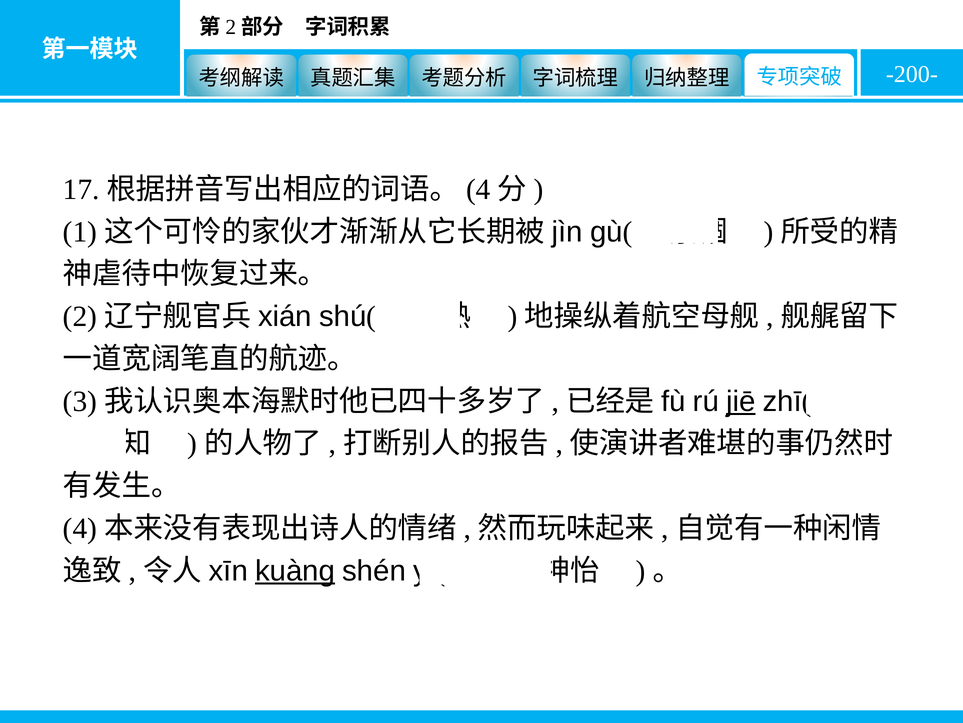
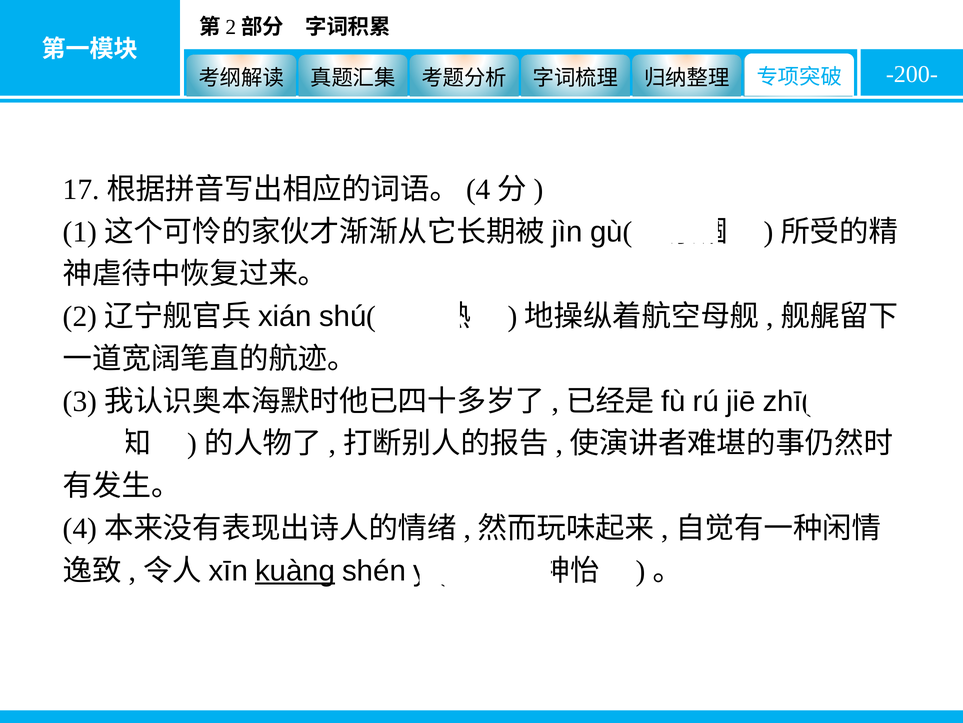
jiē underline: present -> none
